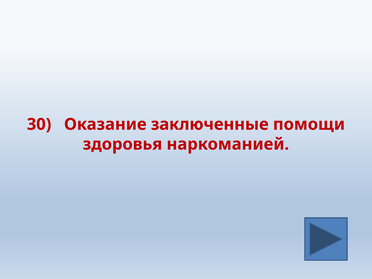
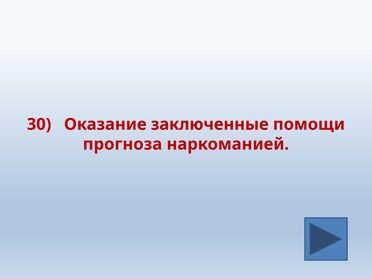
здоровья: здоровья -> прогноза
